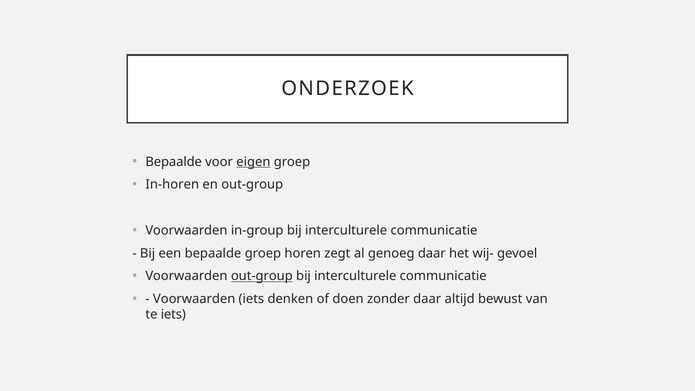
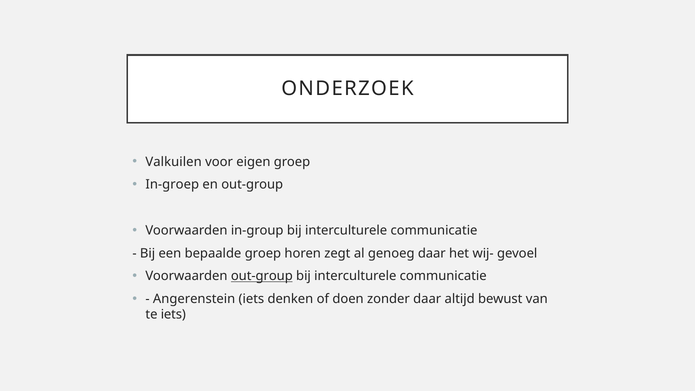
Bepaalde at (174, 162): Bepaalde -> Valkuilen
eigen underline: present -> none
In-horen: In-horen -> In-groep
Voorwaarden at (194, 299): Voorwaarden -> Angerenstein
